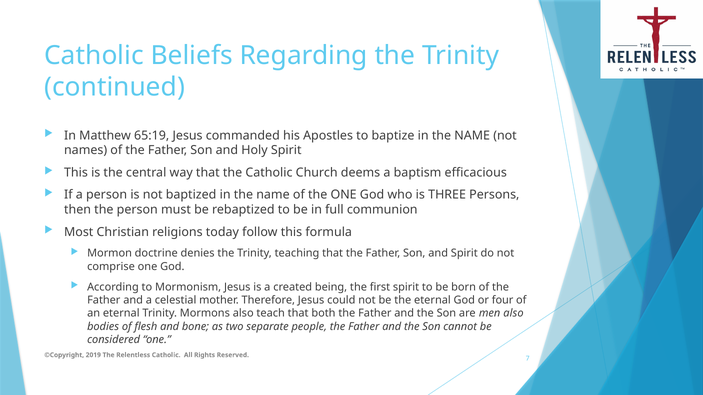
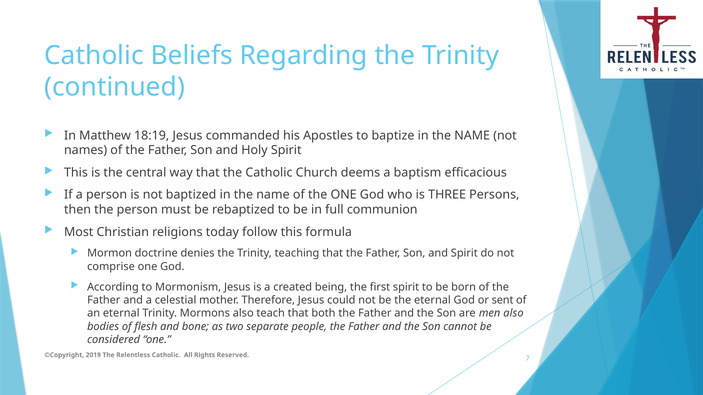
65:19: 65:19 -> 18:19
four: four -> sent
